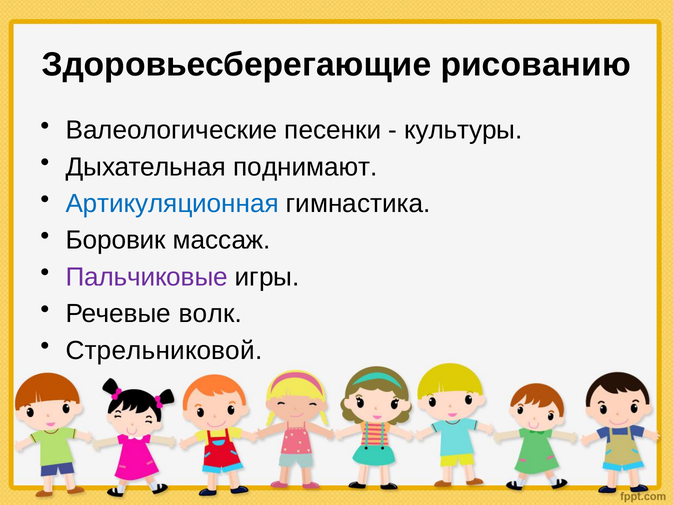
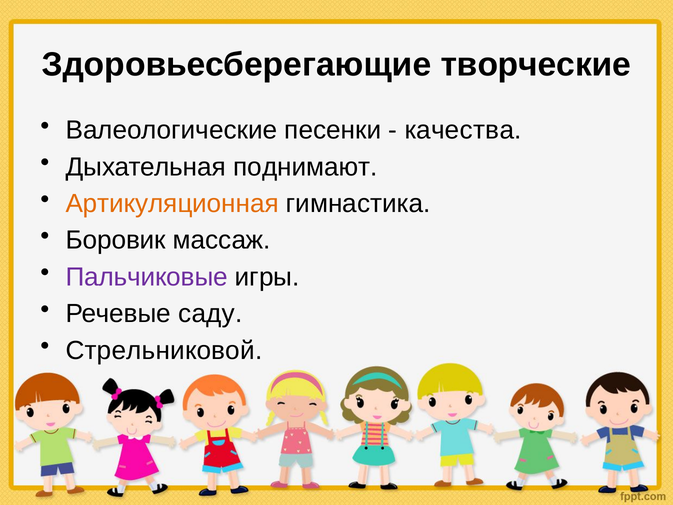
рисованию: рисованию -> творческие
культуры: культуры -> качества
Артикуляционная colour: blue -> orange
волк: волк -> саду
